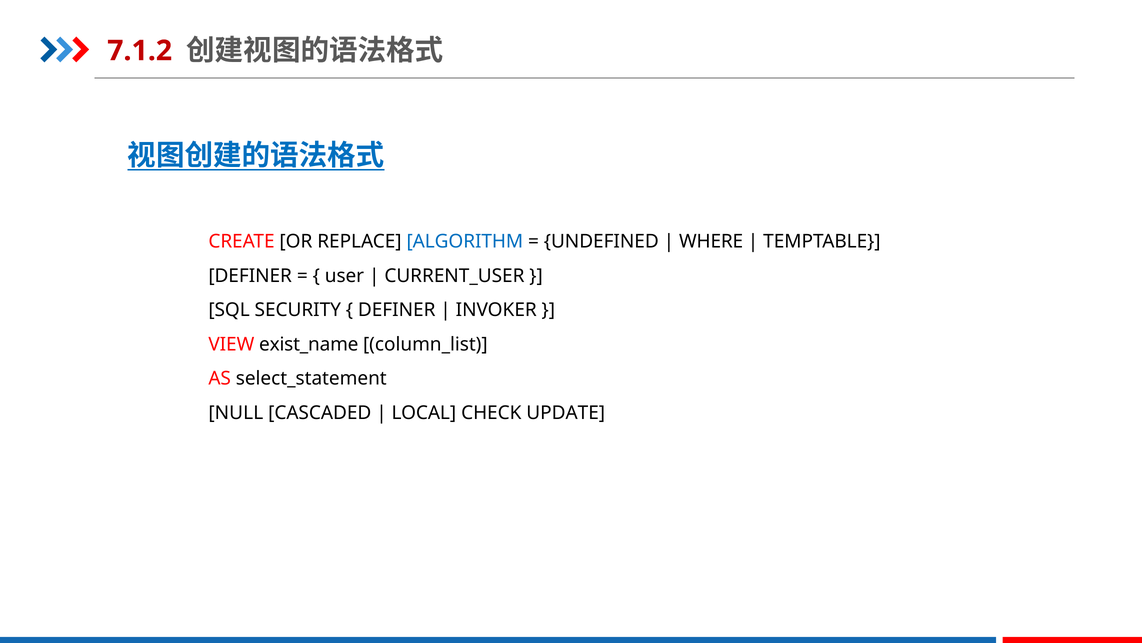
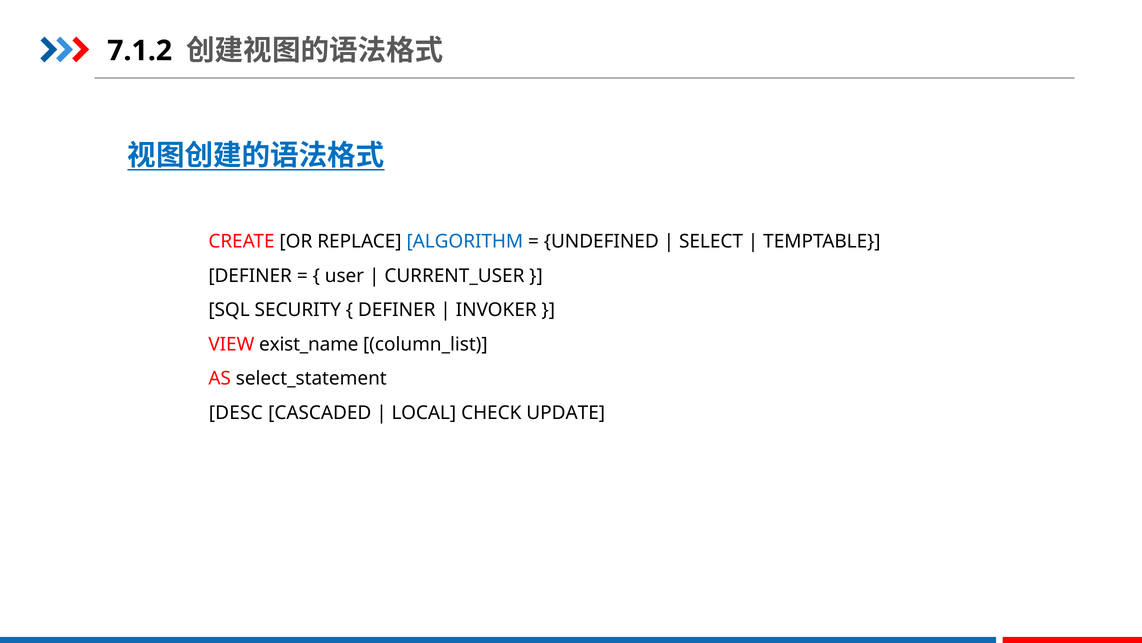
7.1.2 colour: red -> black
WHERE: WHERE -> SELECT
NULL: NULL -> DESC
